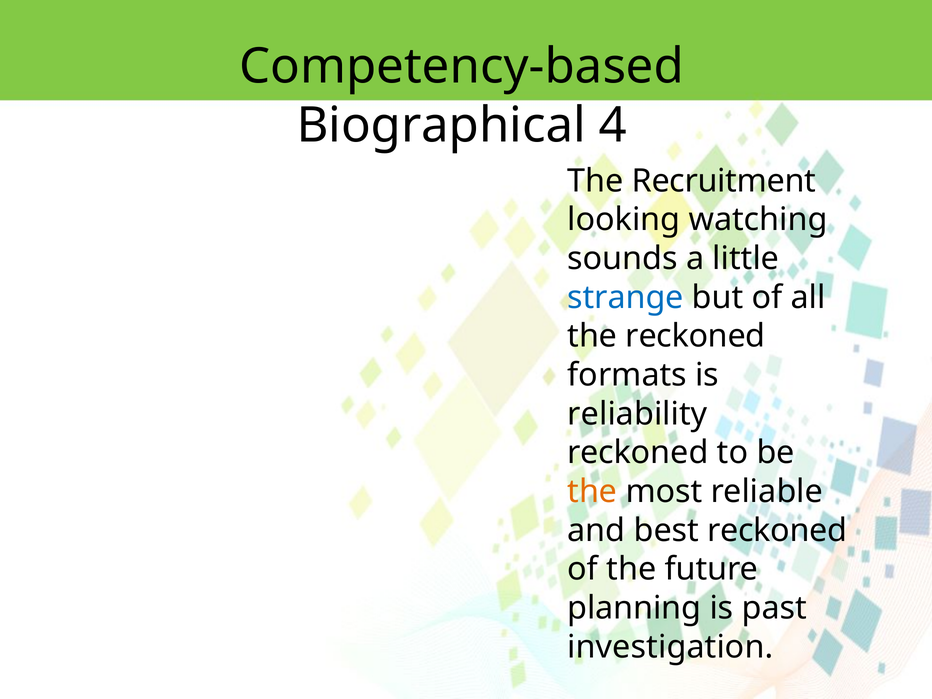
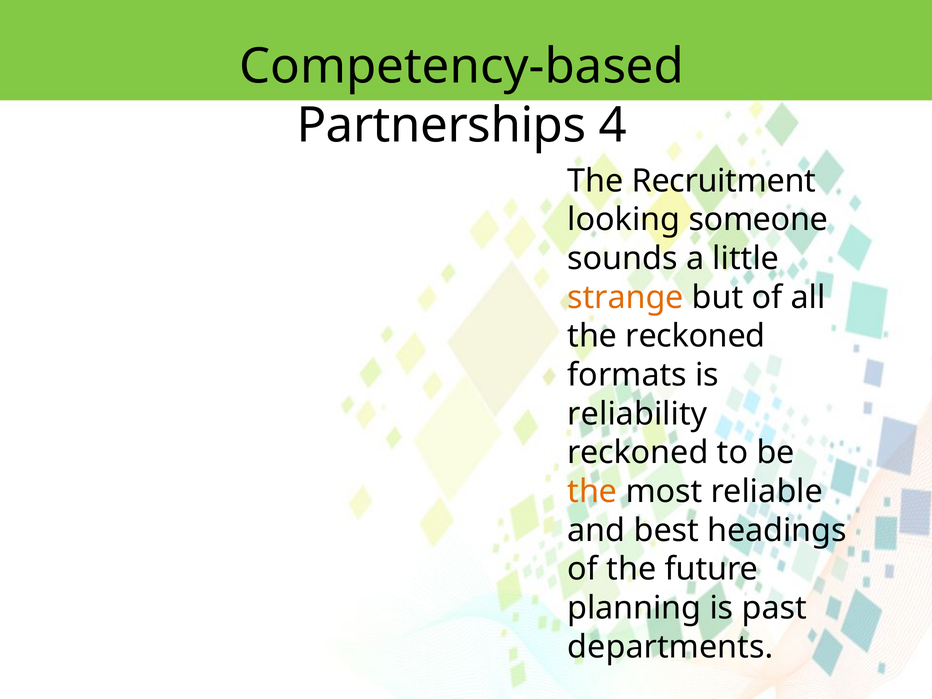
Biographical: Biographical -> Partnerships
watching: watching -> someone
strange colour: blue -> orange
best reckoned: reckoned -> headings
investigation: investigation -> departments
